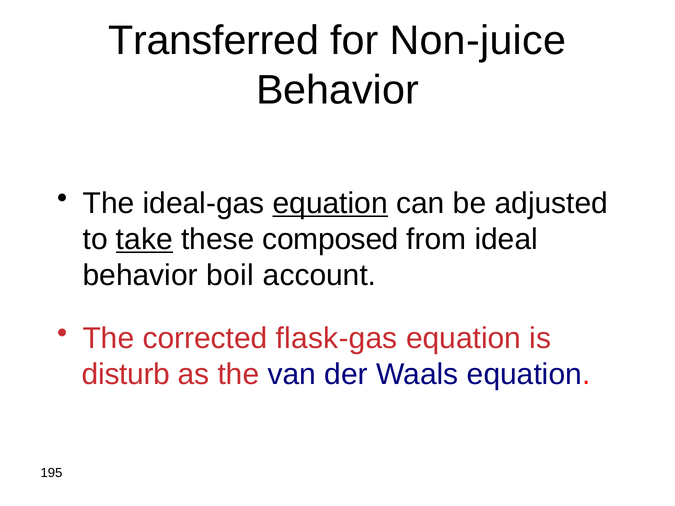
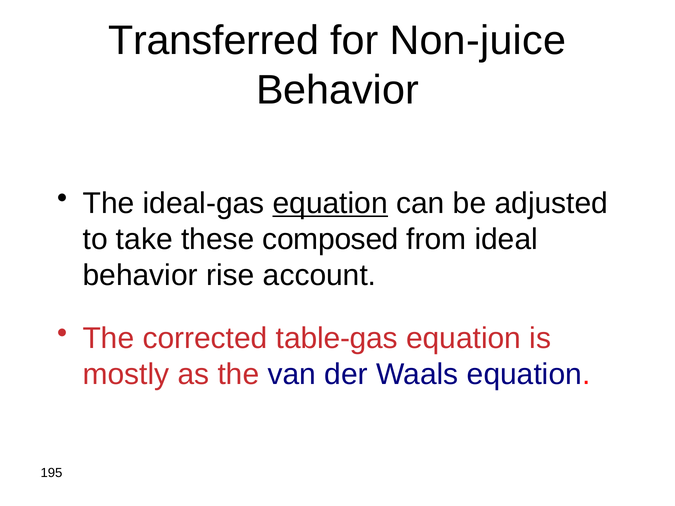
take underline: present -> none
boil: boil -> rise
flask-gas: flask-gas -> table-gas
disturb: disturb -> mostly
